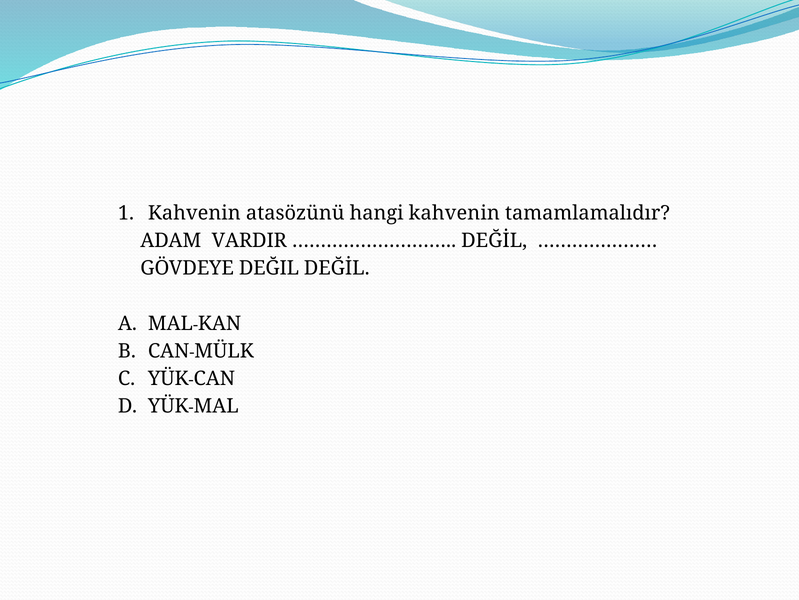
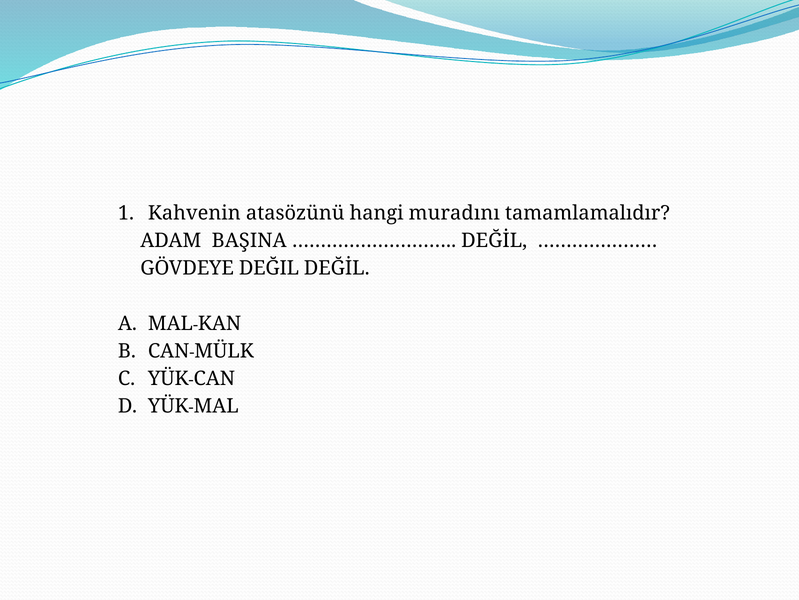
hangi kahvenin: kahvenin -> muradını
VARDIR: VARDIR -> BAŞINA
